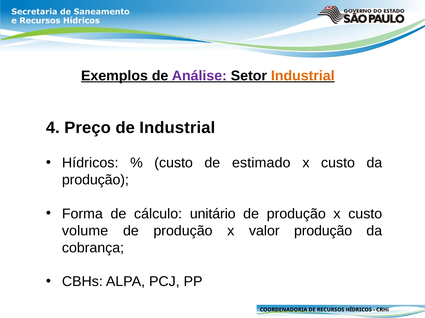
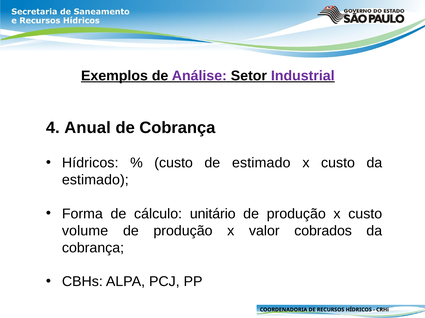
Industrial at (303, 76) colour: orange -> purple
Preço: Preço -> Anual
de Industrial: Industrial -> Cobrança
produção at (95, 180): produção -> estimado
valor produção: produção -> cobrados
